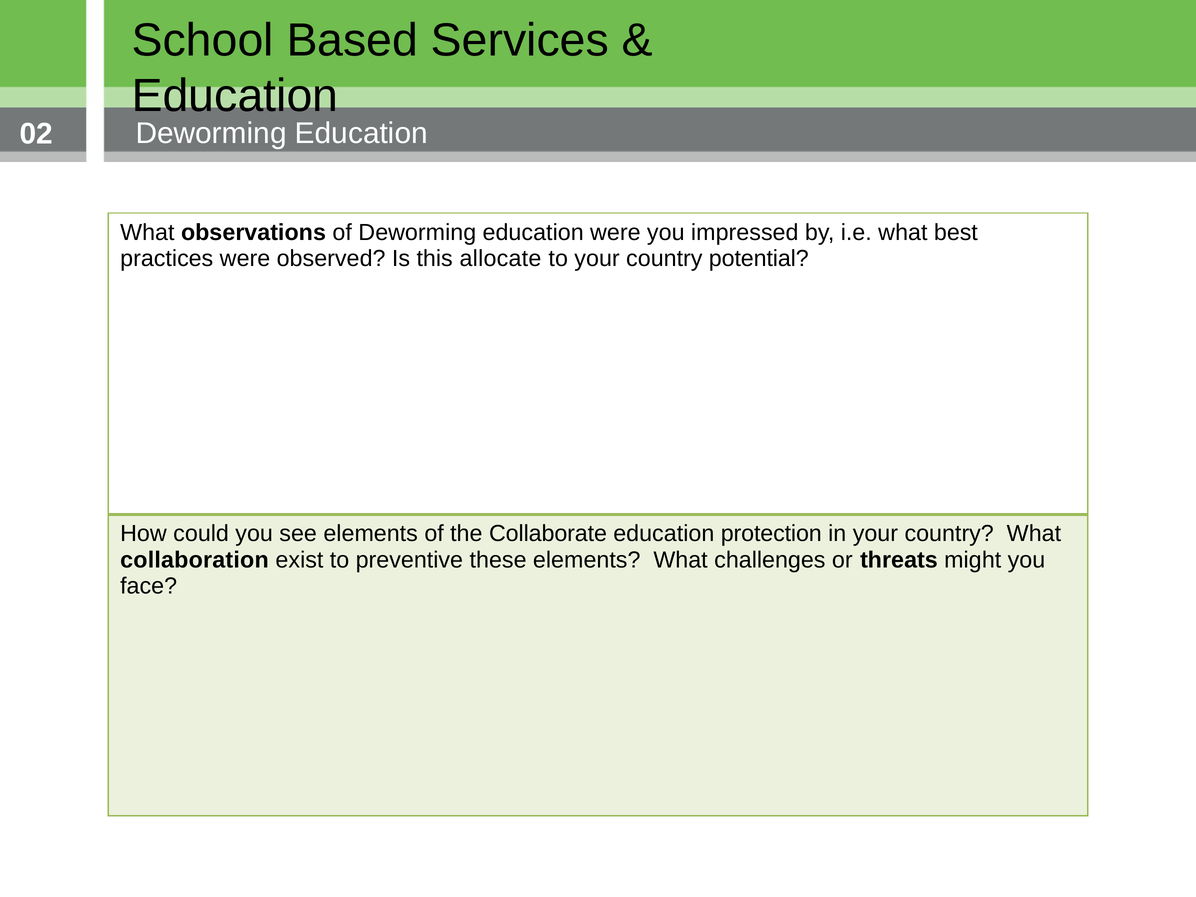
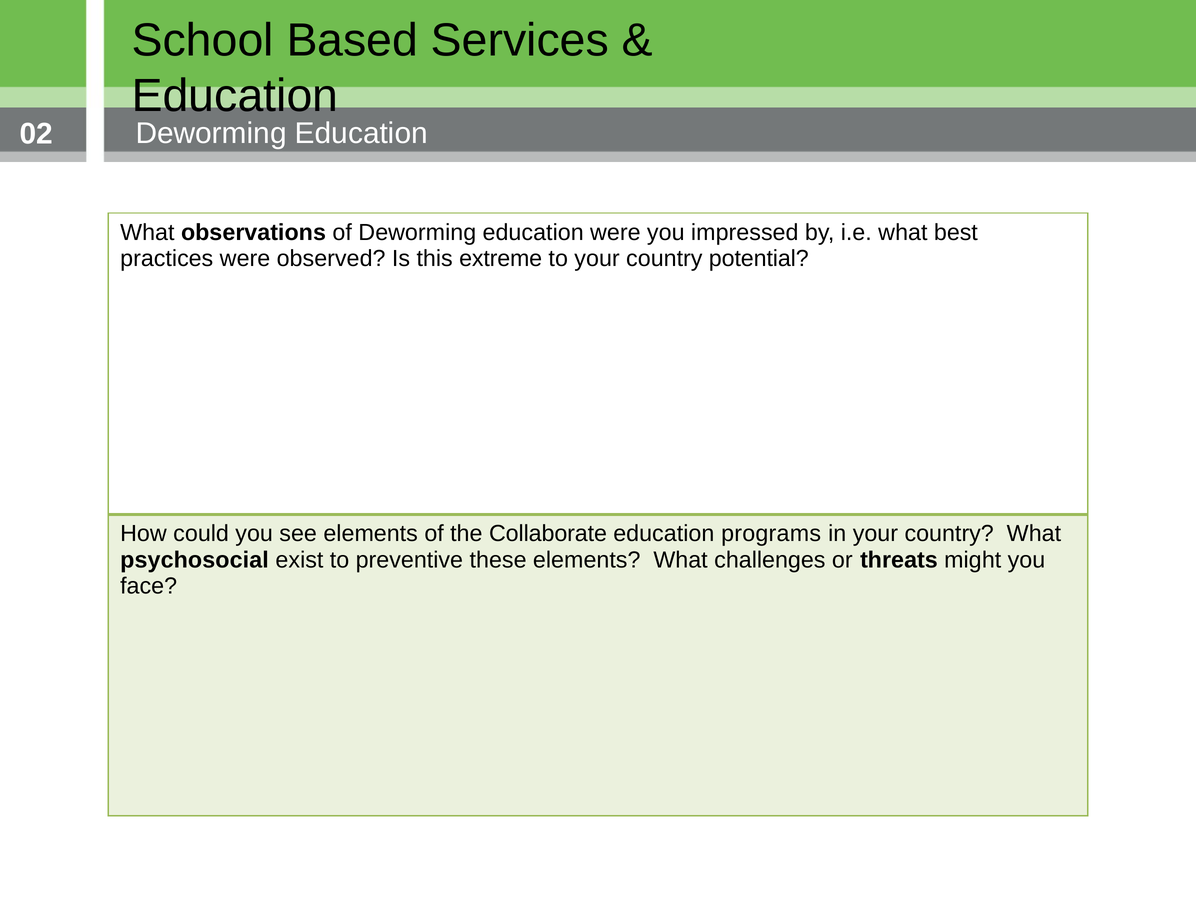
allocate: allocate -> extreme
protection: protection -> programs
collaboration: collaboration -> psychosocial
